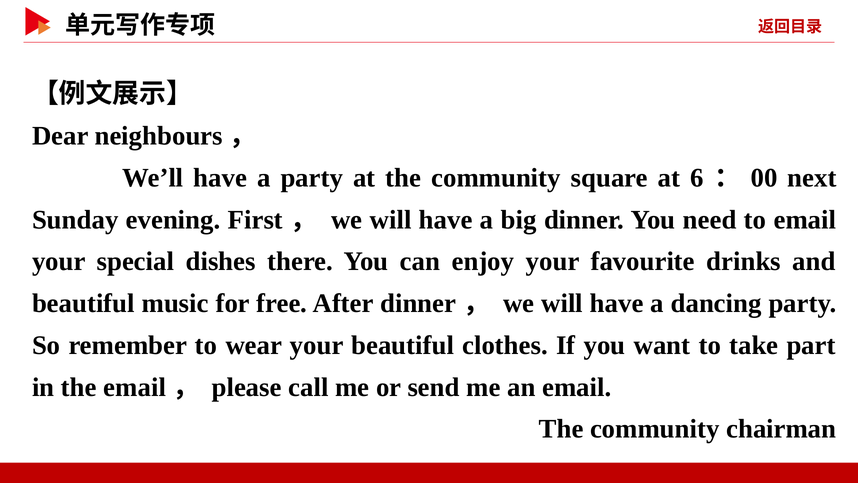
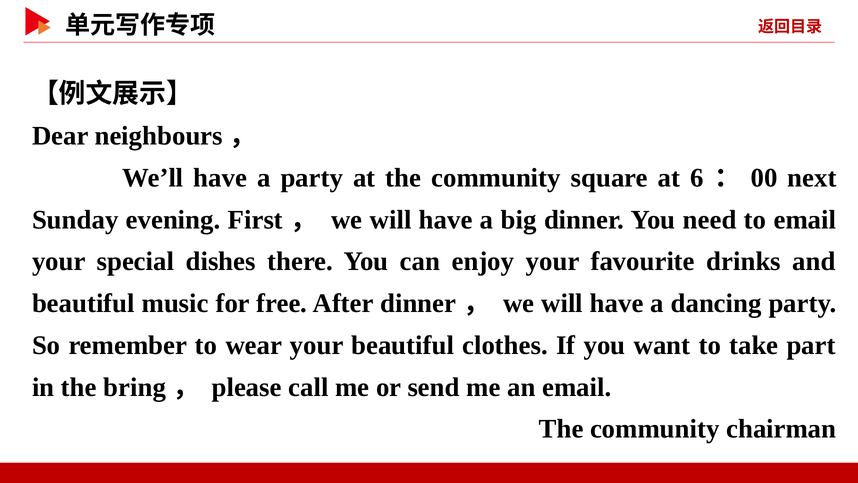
the email: email -> bring
